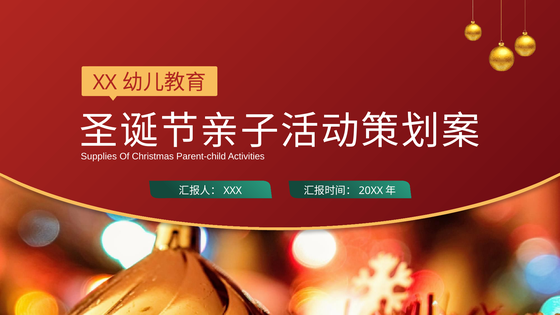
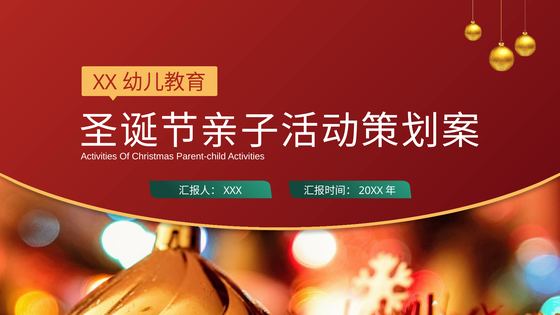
Supplies at (99, 156): Supplies -> Activities
